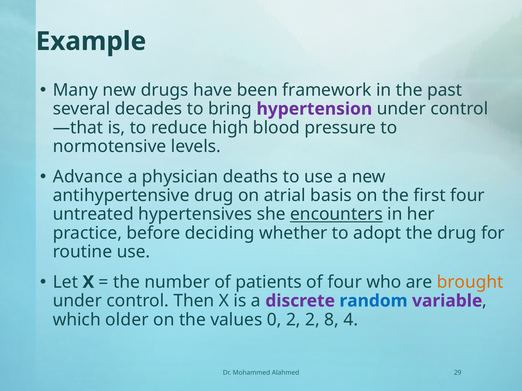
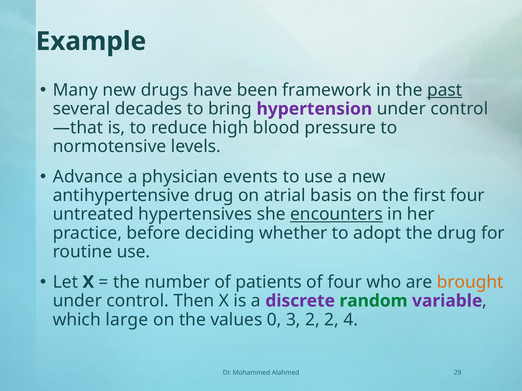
past underline: none -> present
deaths: deaths -> events
random colour: blue -> green
older: older -> large
0 2: 2 -> 3
2 8: 8 -> 2
